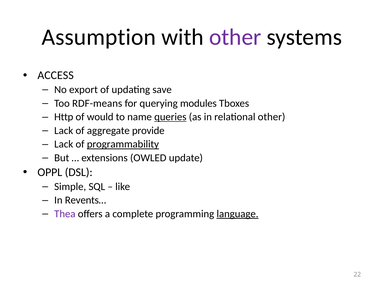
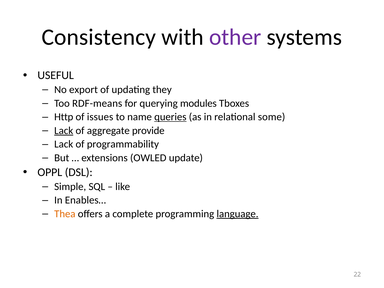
Assumption: Assumption -> Consistency
ACCESS: ACCESS -> USEFUL
save: save -> they
would: would -> issues
relational other: other -> some
Lack at (64, 131) underline: none -> present
programmability underline: present -> none
Revents…: Revents… -> Enables…
Thea colour: purple -> orange
